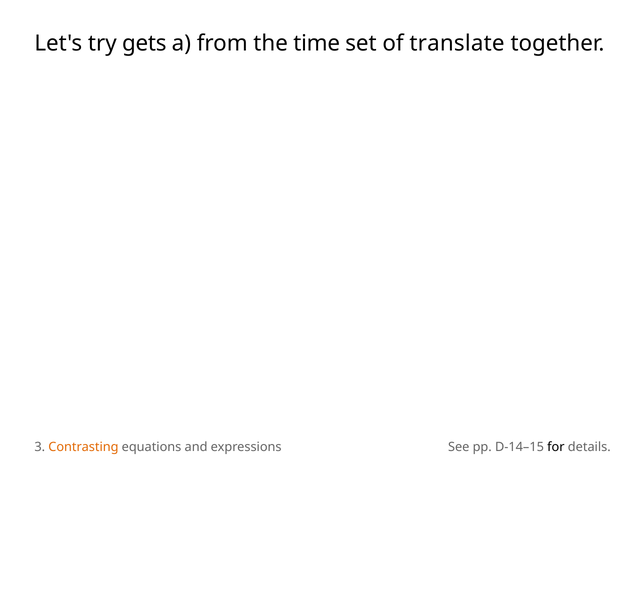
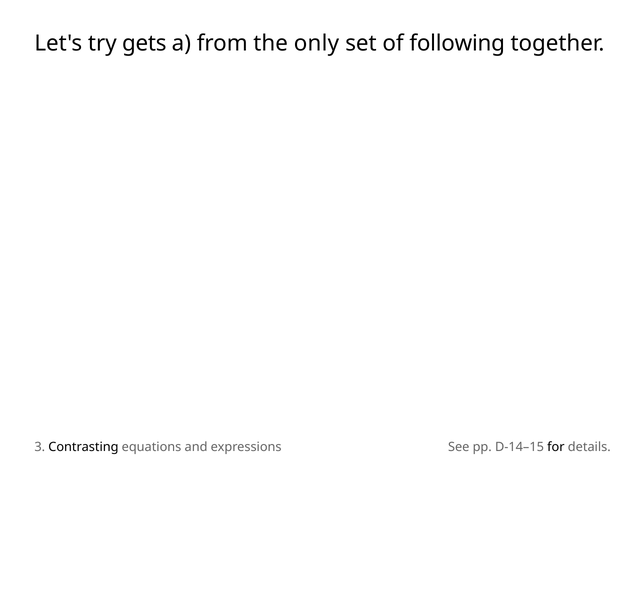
time: time -> only
translate: translate -> following
Contrasting colour: orange -> black
